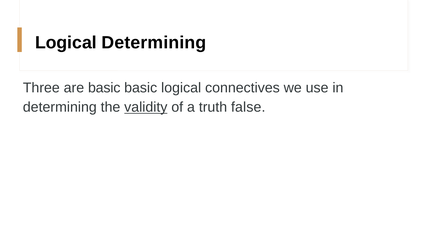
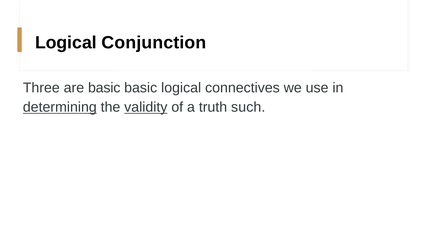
Logical Determining: Determining -> Conjunction
determining at (60, 107) underline: none -> present
false: false -> such
